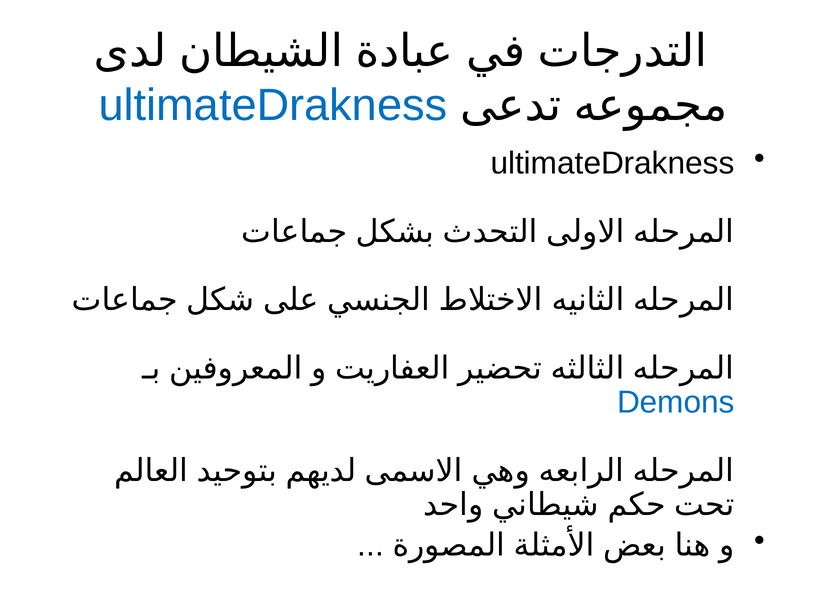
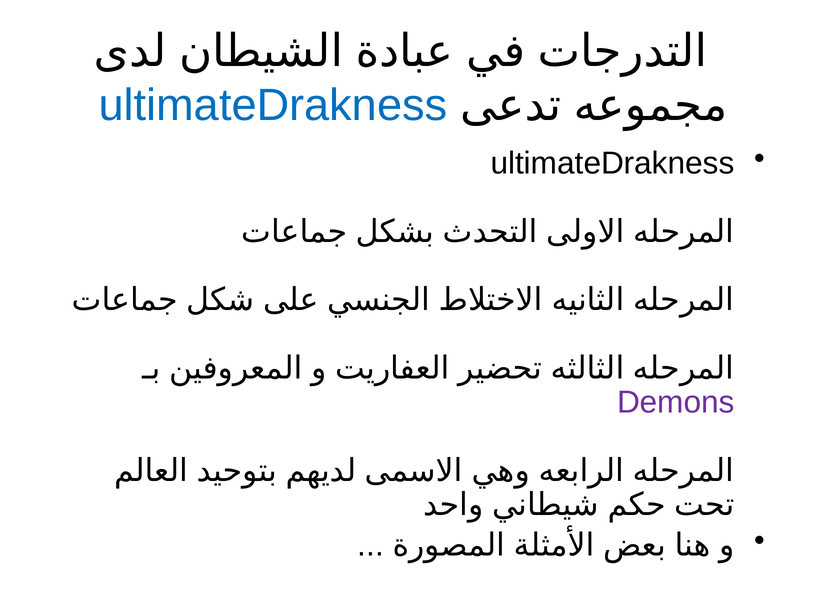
Demons colour: blue -> purple
